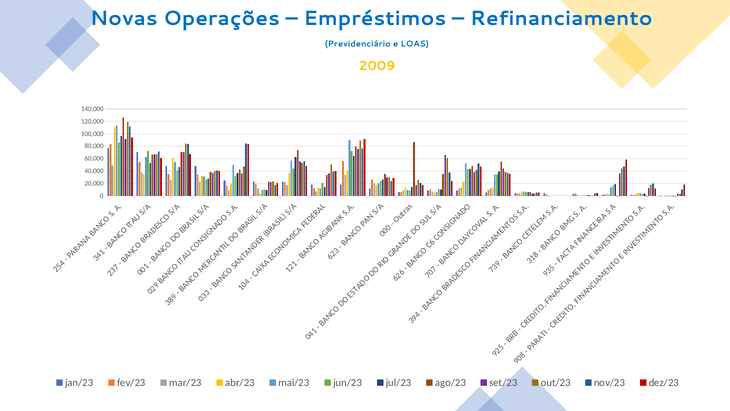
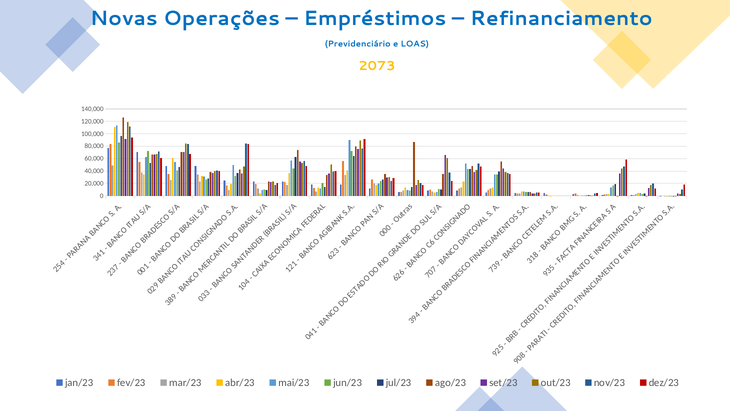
2009: 2009 -> 2073
